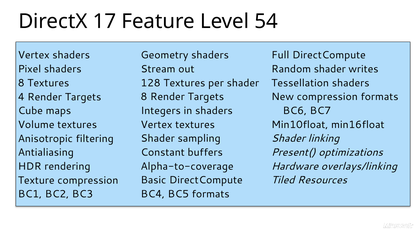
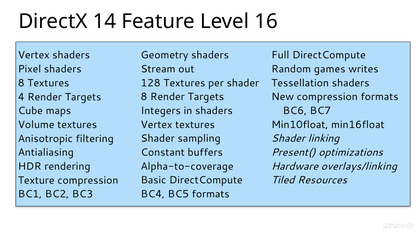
17: 17 -> 14
54: 54 -> 16
Random shader: shader -> games
